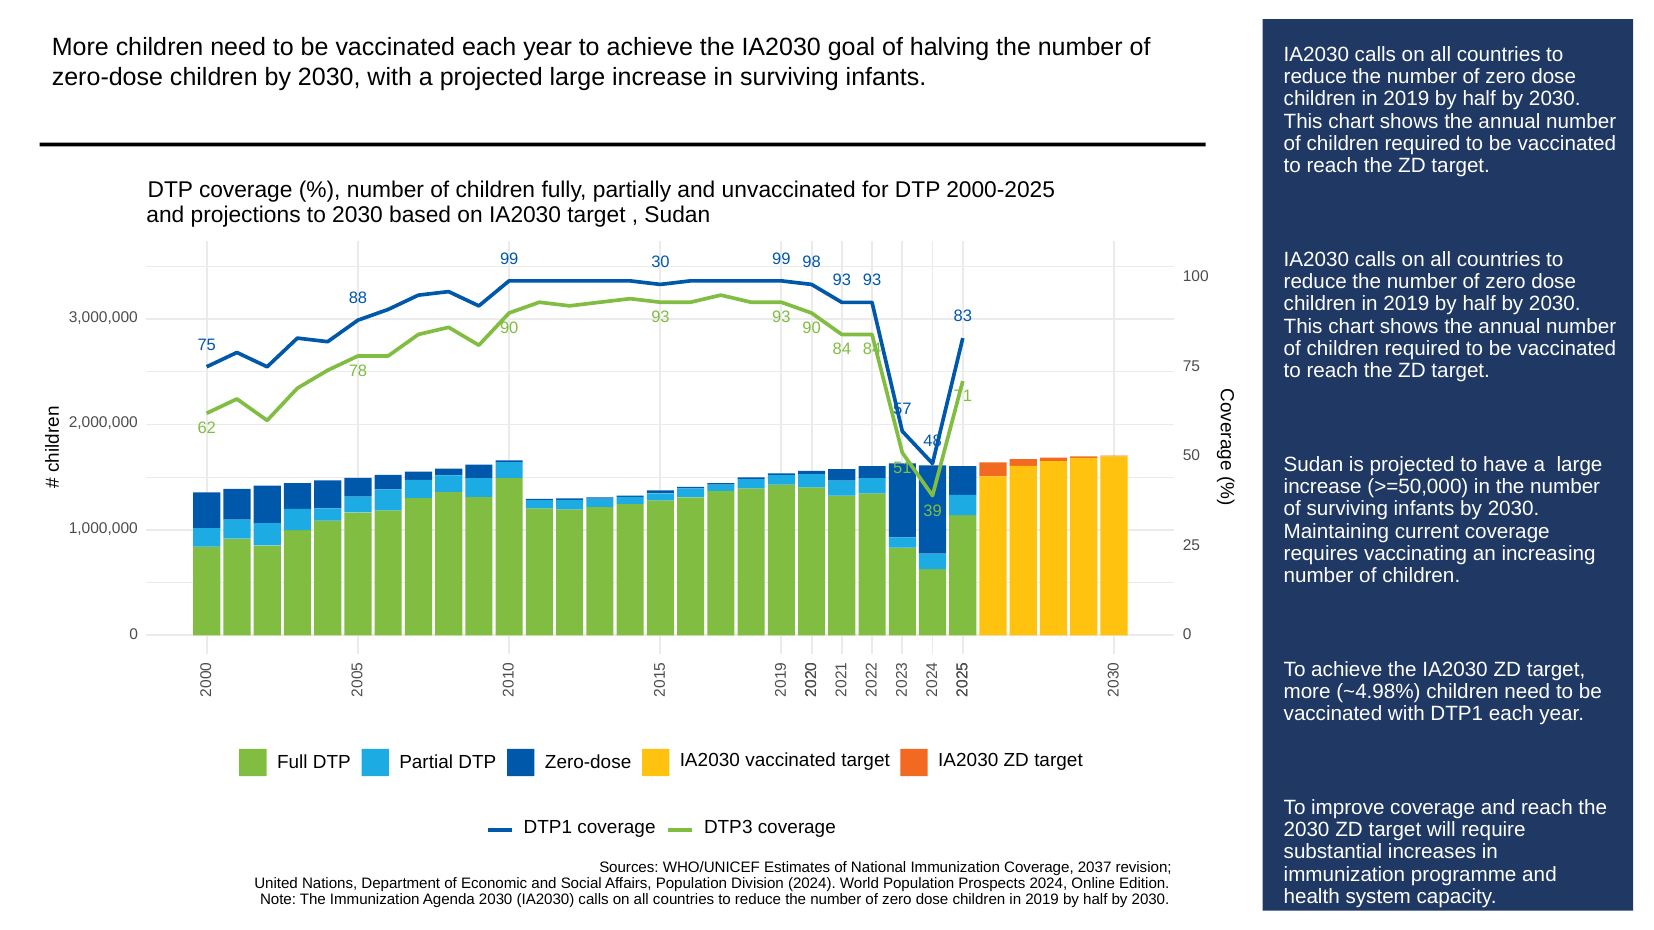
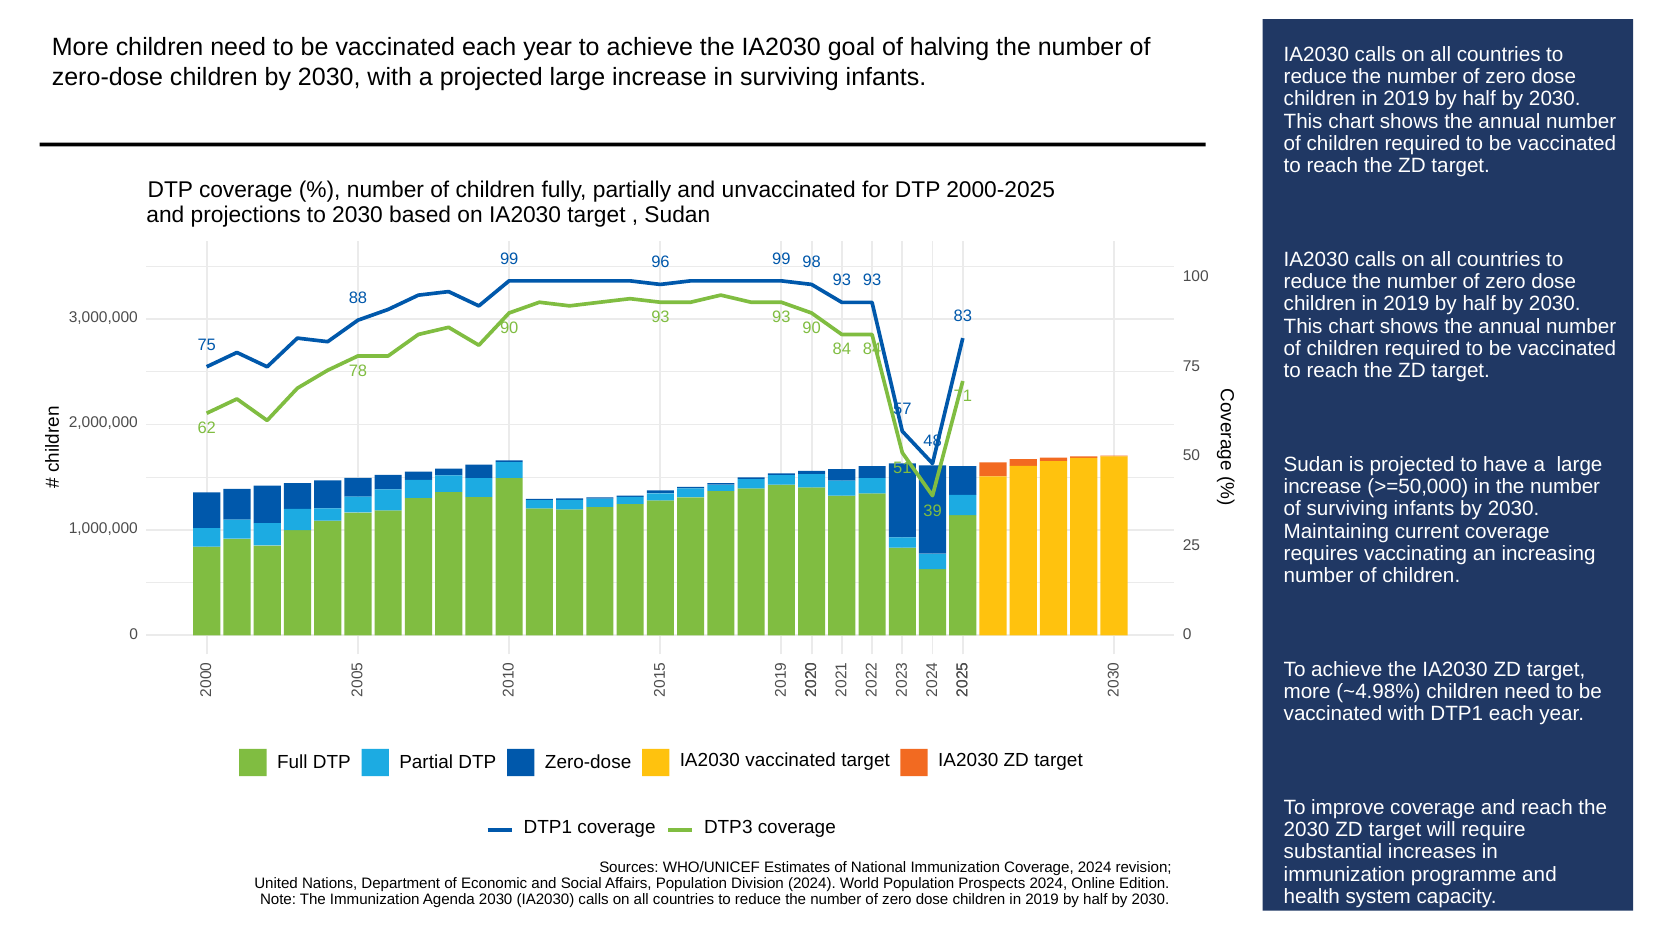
30: 30 -> 96
Coverage 2037: 2037 -> 2024
